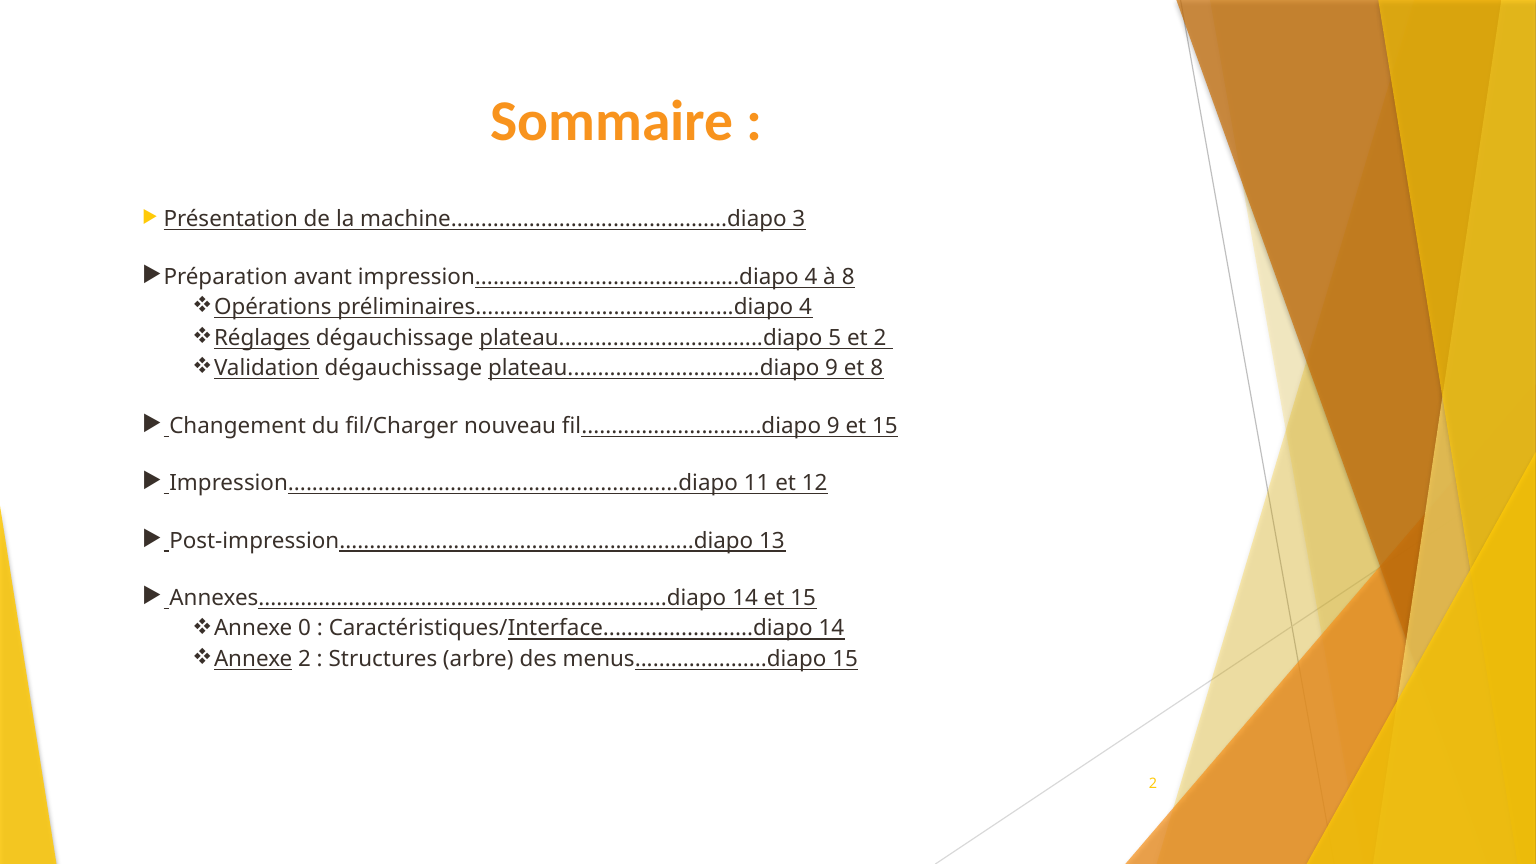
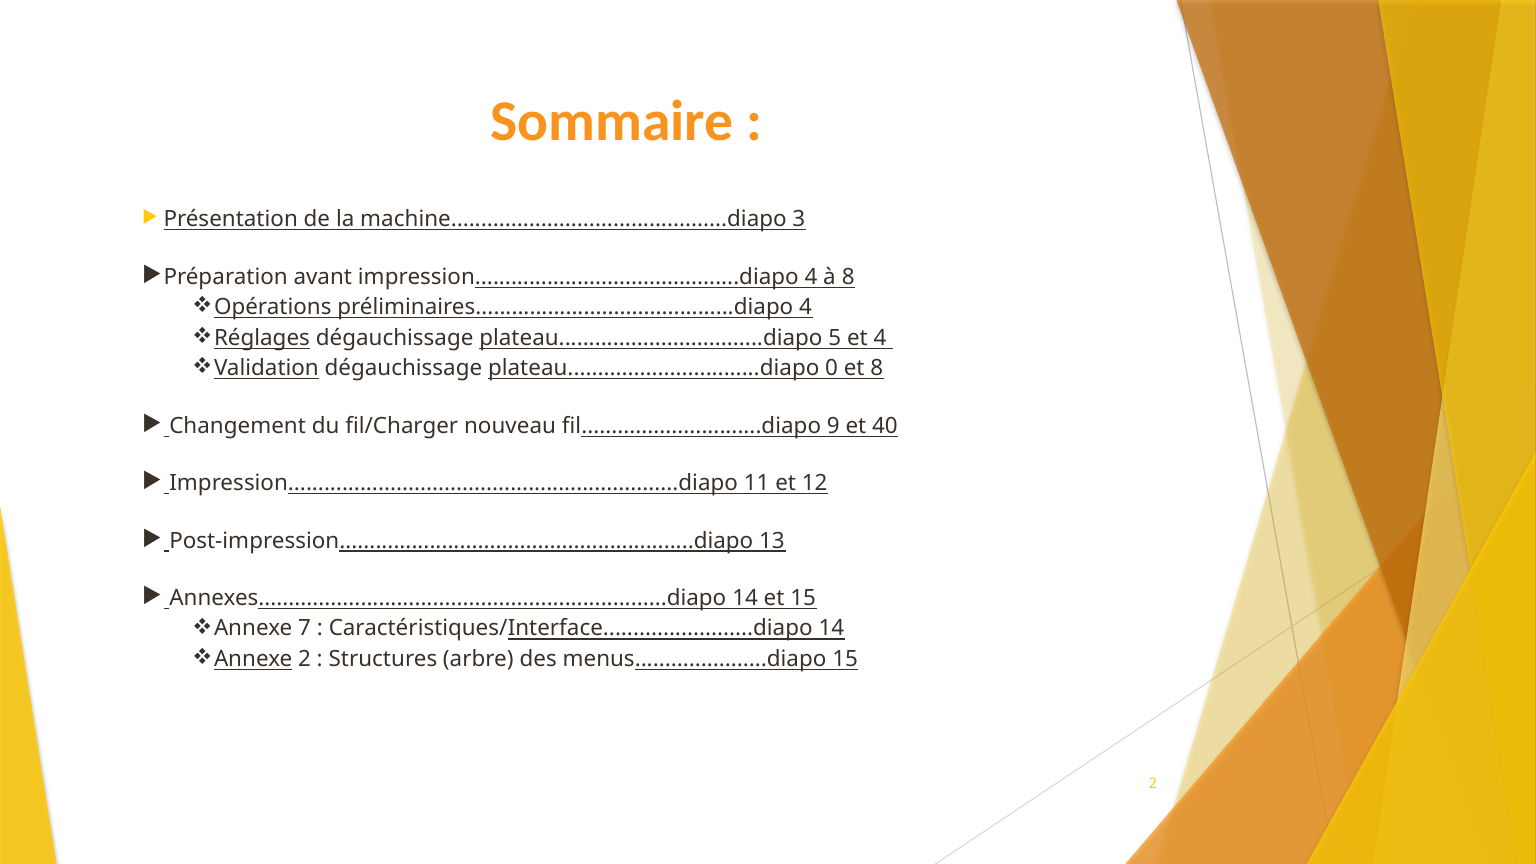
et 2: 2 -> 4
plateau................................diapo 9: 9 -> 0
9 et 15: 15 -> 40
0: 0 -> 7
